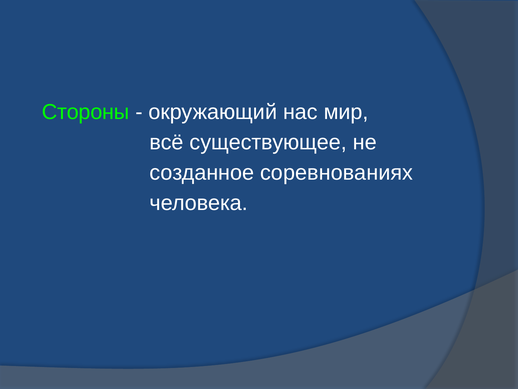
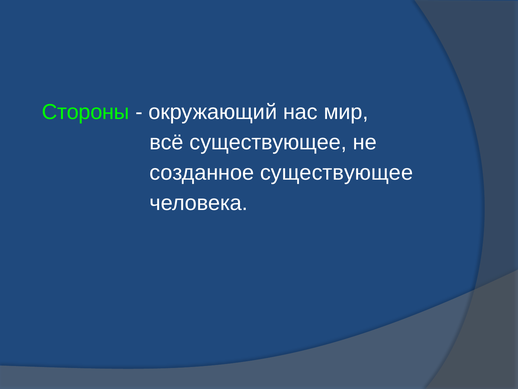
созданное соревнованиях: соревнованиях -> существующее
